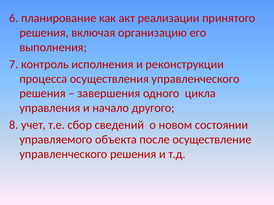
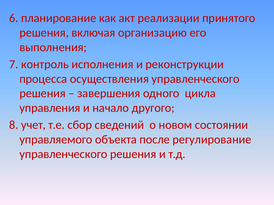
осуществление: осуществление -> регулирование
